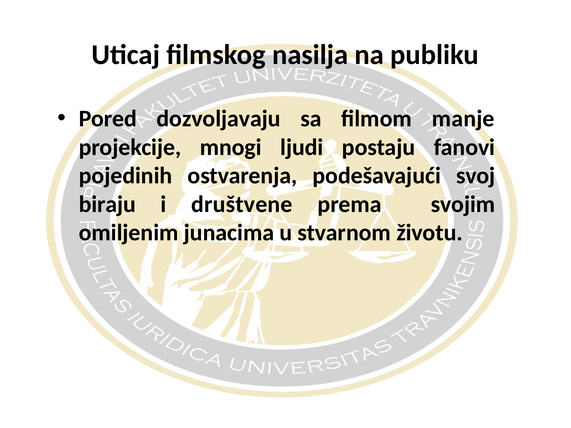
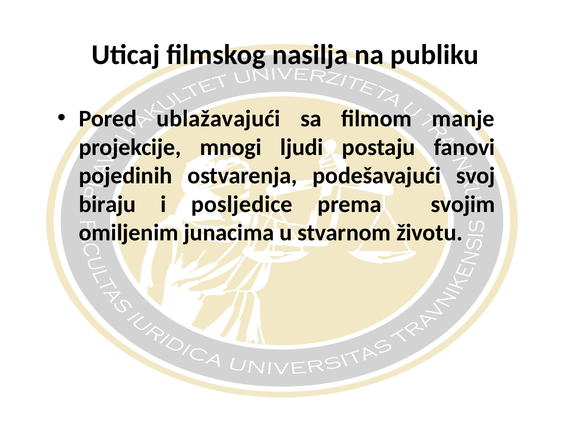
dozvoljavaju: dozvoljavaju -> ublažavajući
društvene: društvene -> posljedice
